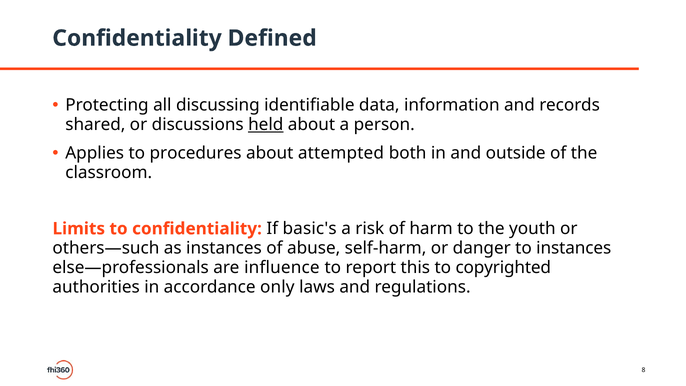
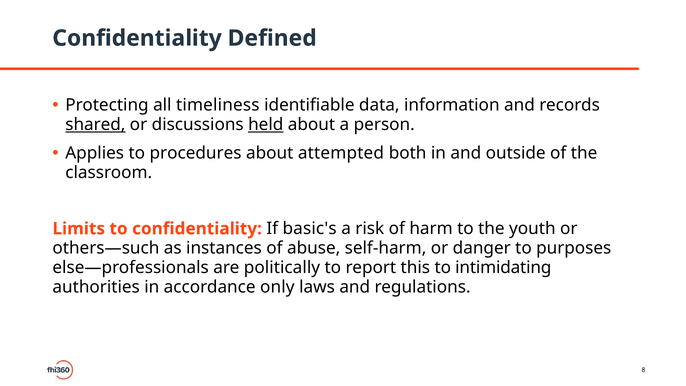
discussing: discussing -> timeliness
shared underline: none -> present
to instances: instances -> purposes
influence: influence -> politically
copyrighted: copyrighted -> intimidating
